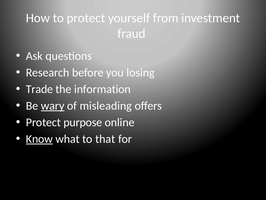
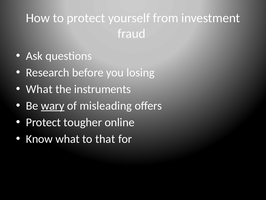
Trade at (39, 89): Trade -> What
information: information -> instruments
purpose: purpose -> tougher
Know underline: present -> none
